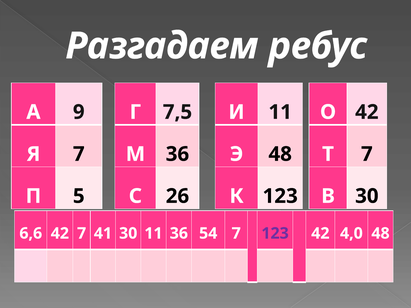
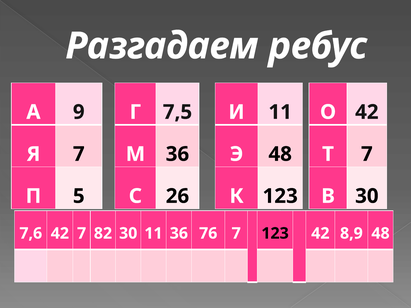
6,6: 6,6 -> 7,6
41: 41 -> 82
54: 54 -> 76
123 at (275, 234) colour: purple -> black
4,0: 4,0 -> 8,9
